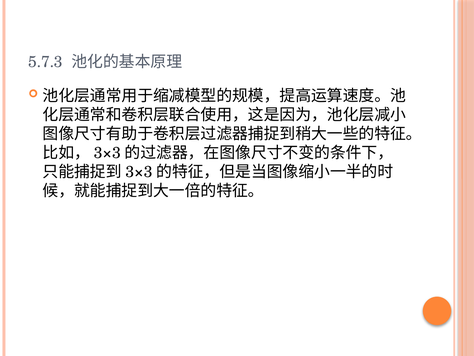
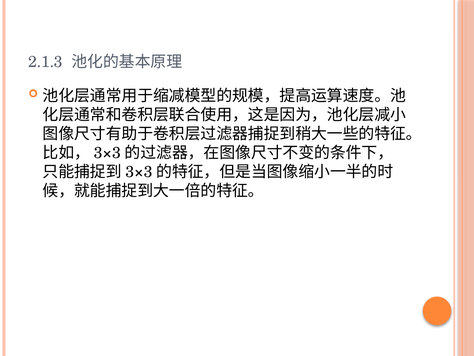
5.7.3: 5.7.3 -> 2.1.3
